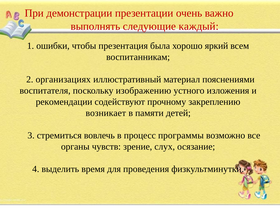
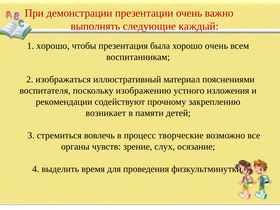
1 ошибки: ошибки -> хорошо
хорошо яркий: яркий -> очень
организациях: организациях -> изображаться
программы: программы -> творческие
